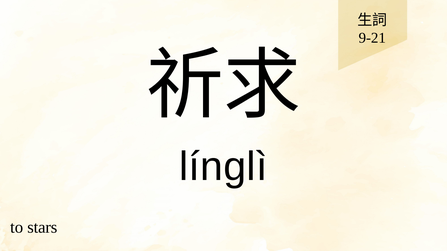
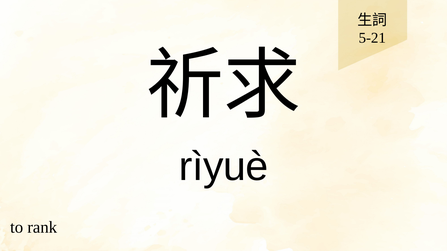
9-21: 9-21 -> 5-21
línglì: línglì -> rìyuè
stars: stars -> rank
